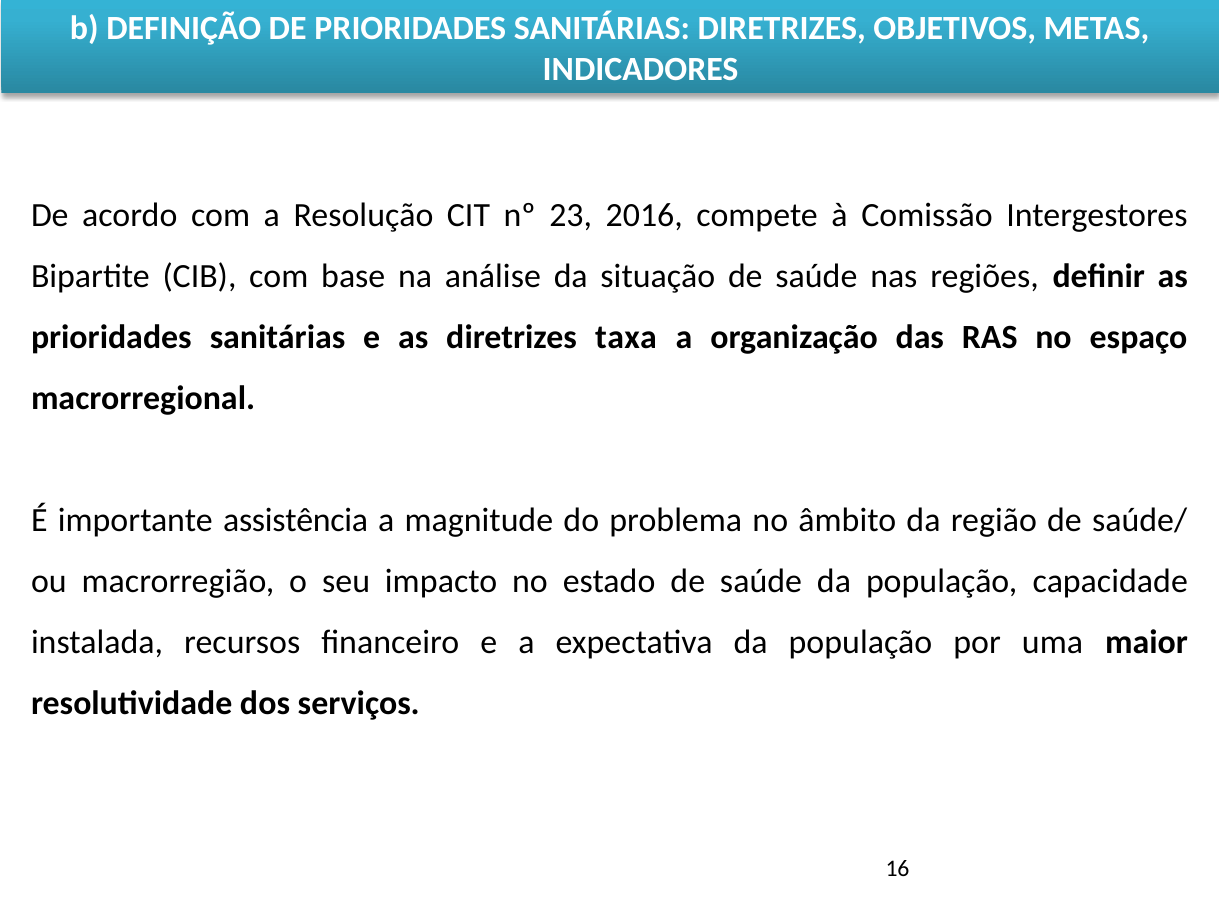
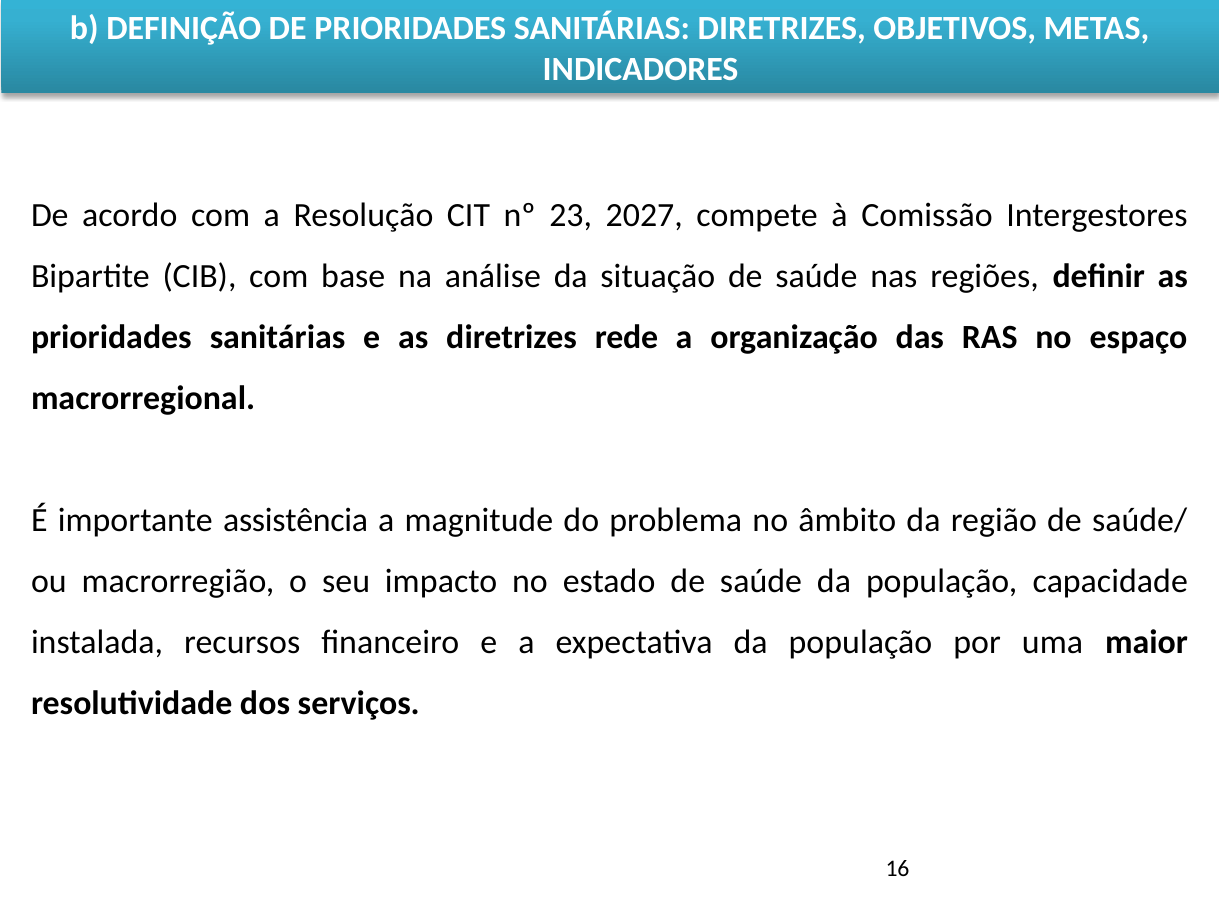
2016: 2016 -> 2027
taxa: taxa -> rede
